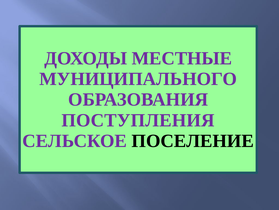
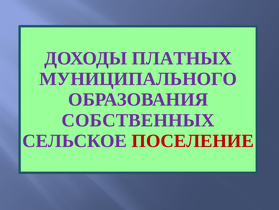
МЕСТНЫЕ: МЕСТНЫЕ -> ПЛАТНЫХ
ПОСТУПЛЕНИЯ: ПОСТУПЛЕНИЯ -> СОБСТВЕННЫХ
ПОСЕЛЕНИЕ colour: black -> red
